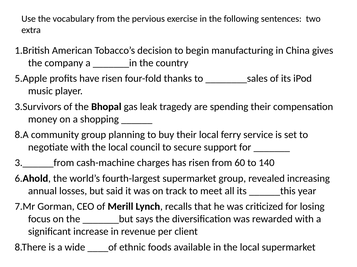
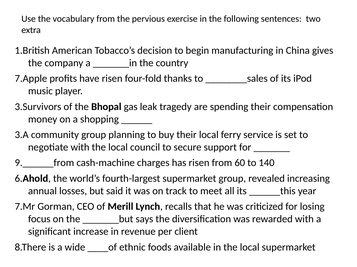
5.Apple: 5.Apple -> 7.Apple
8.A: 8.A -> 3.A
3.______from: 3.______from -> 9.______from
